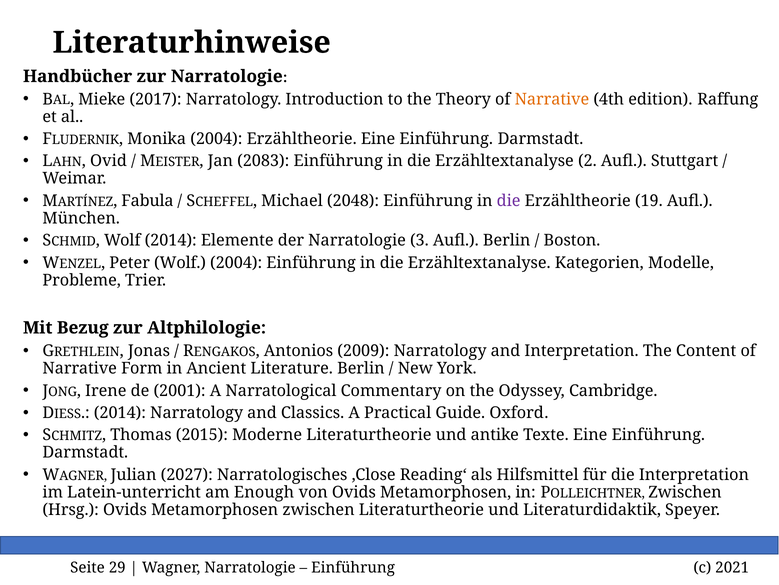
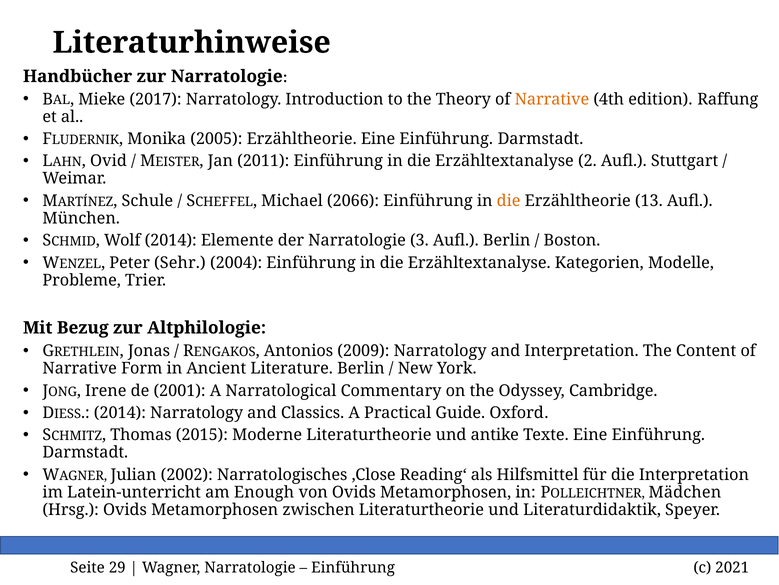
Monika 2004: 2004 -> 2005
2083: 2083 -> 2011
Fabula: Fabula -> Schule
2048: 2048 -> 2066
die at (509, 201) colour: purple -> orange
19: 19 -> 13
Peter Wolf: Wolf -> Sehr
2027: 2027 -> 2002
POLLEICHTNER Zwischen: Zwischen -> Mädchen
